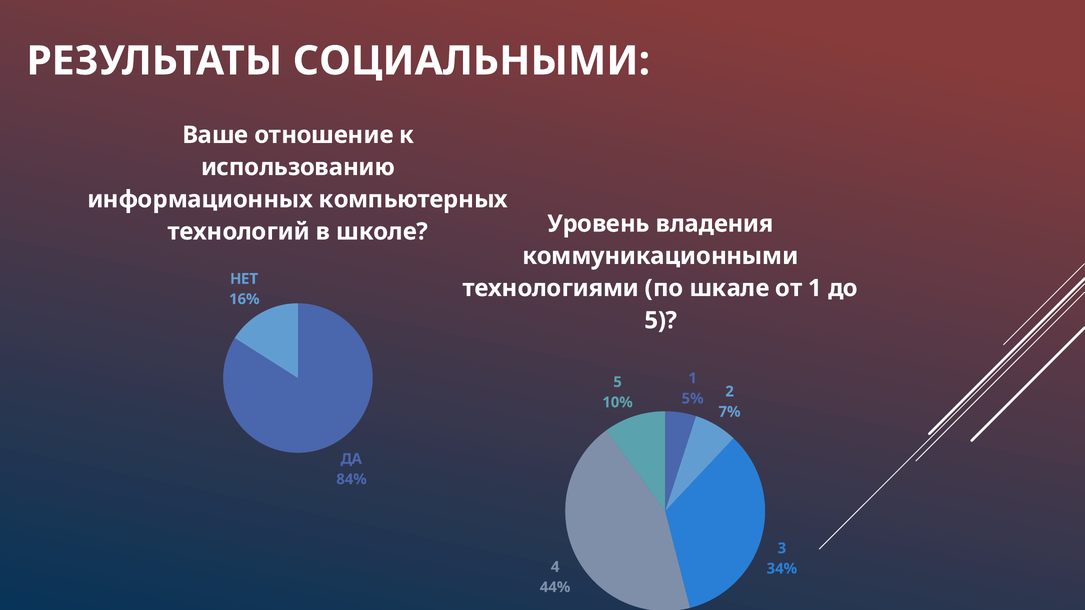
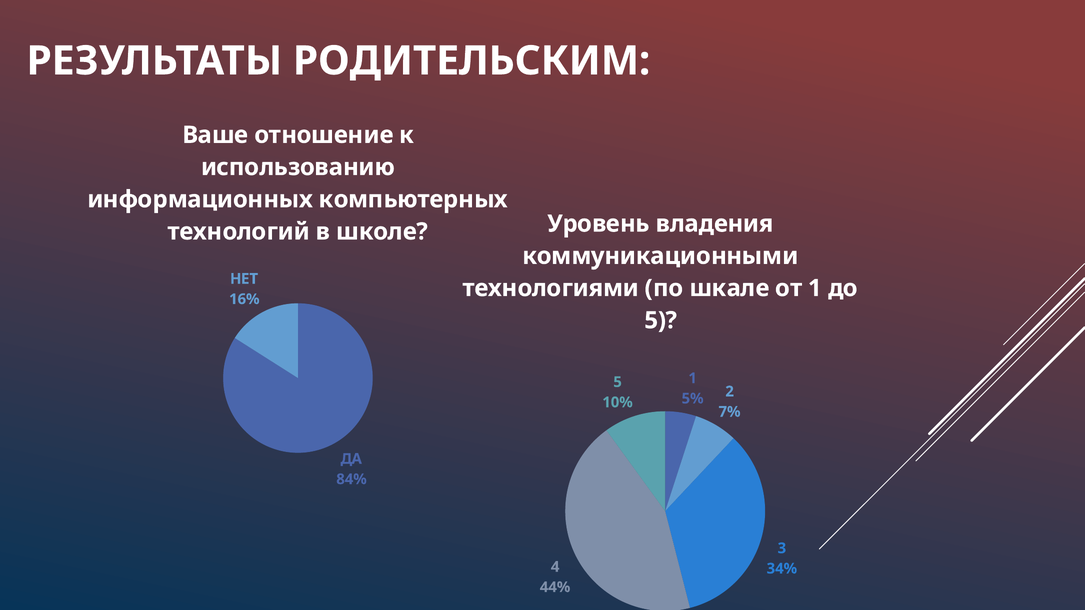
СОЦИАЛЬНЫМИ: СОЦИАЛЬНЫМИ -> РОДИТЕЛЬСКИМ
